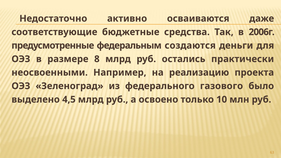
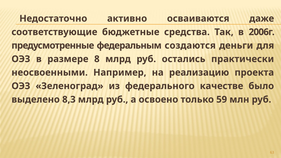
газового: газового -> качестве
4,5: 4,5 -> 8,3
10: 10 -> 59
